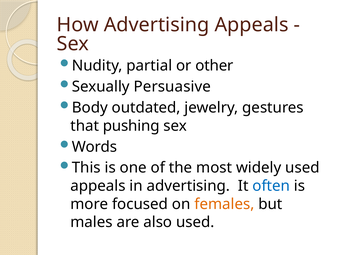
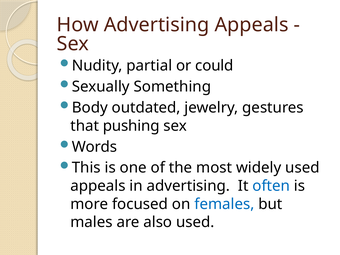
other: other -> could
Persuasive: Persuasive -> Something
females colour: orange -> blue
